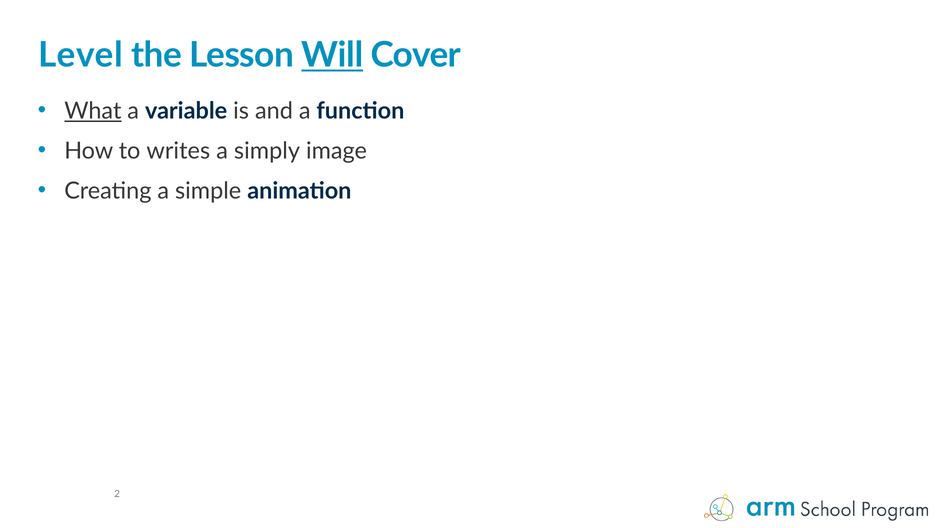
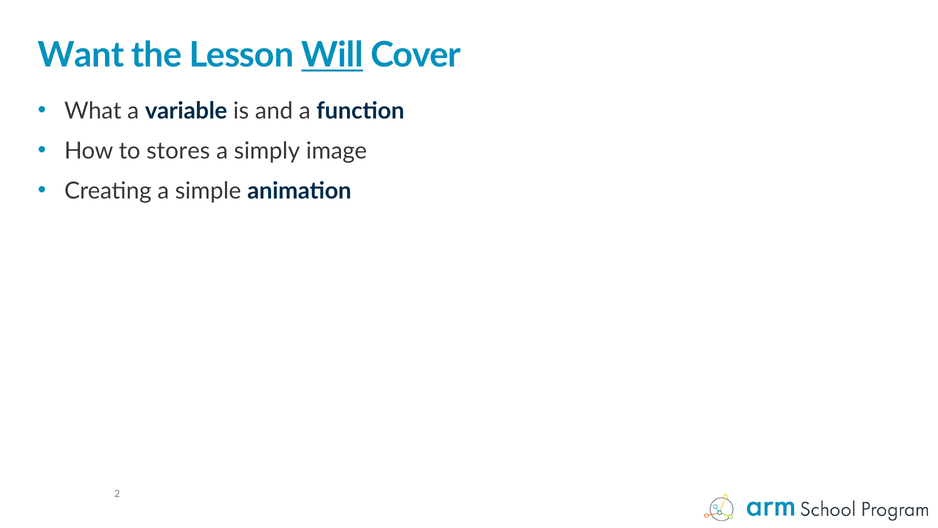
Level: Level -> Want
What underline: present -> none
writes: writes -> stores
